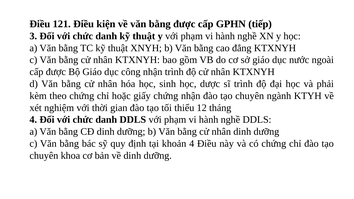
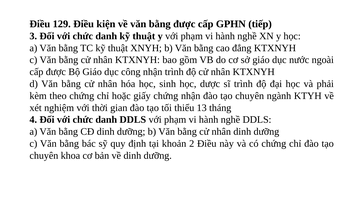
121: 121 -> 129
12: 12 -> 13
khoản 4: 4 -> 2
